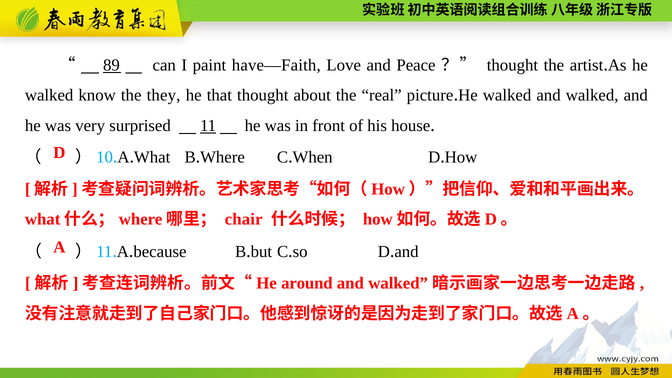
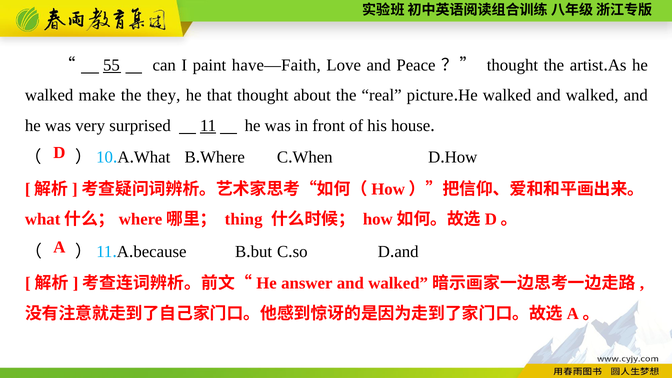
89: 89 -> 55
know: know -> make
chair: chair -> thing
around: around -> answer
